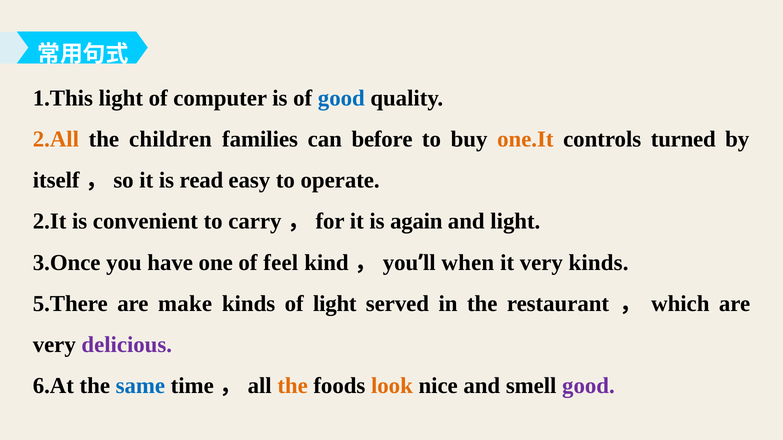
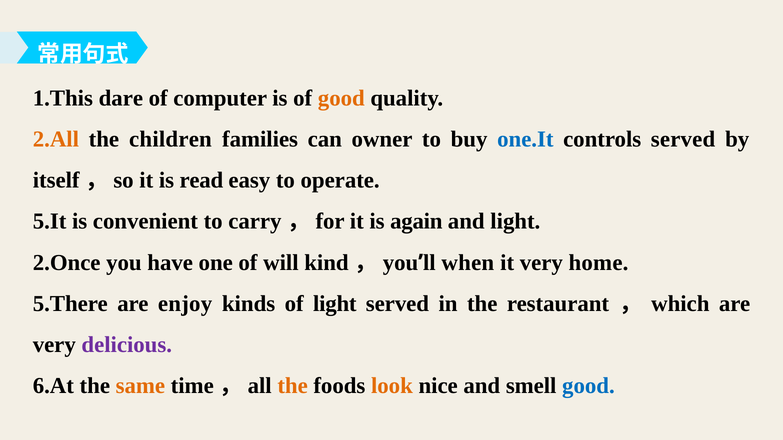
1.This light: light -> dare
good at (341, 98) colour: blue -> orange
before: before -> owner
one.It colour: orange -> blue
controls turned: turned -> served
2.It: 2.It -> 5.It
3.Once: 3.Once -> 2.Once
feel: feel -> will
very kinds: kinds -> home
make: make -> enjoy
same colour: blue -> orange
good at (588, 386) colour: purple -> blue
